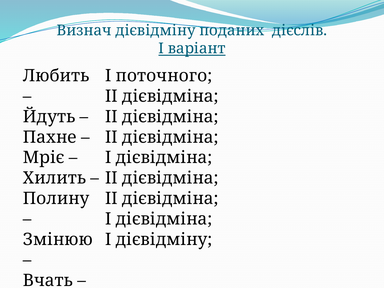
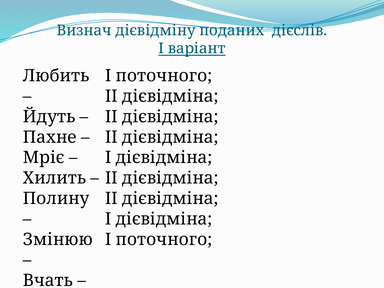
дієвідміну at (164, 240): дієвідміну -> поточного
